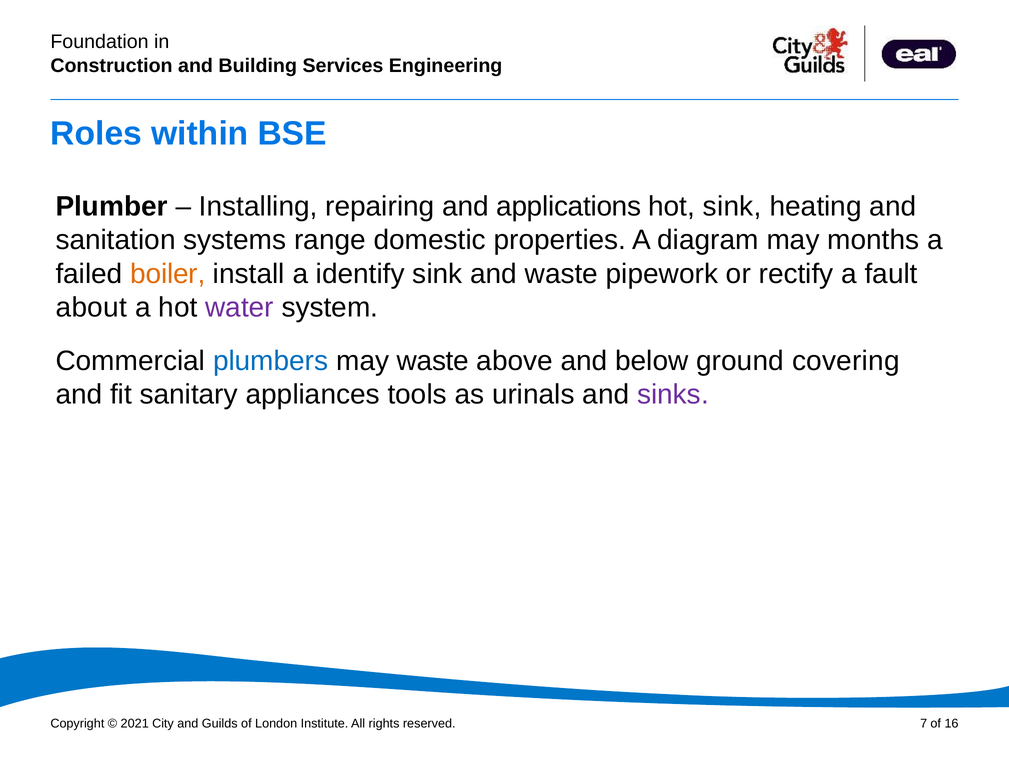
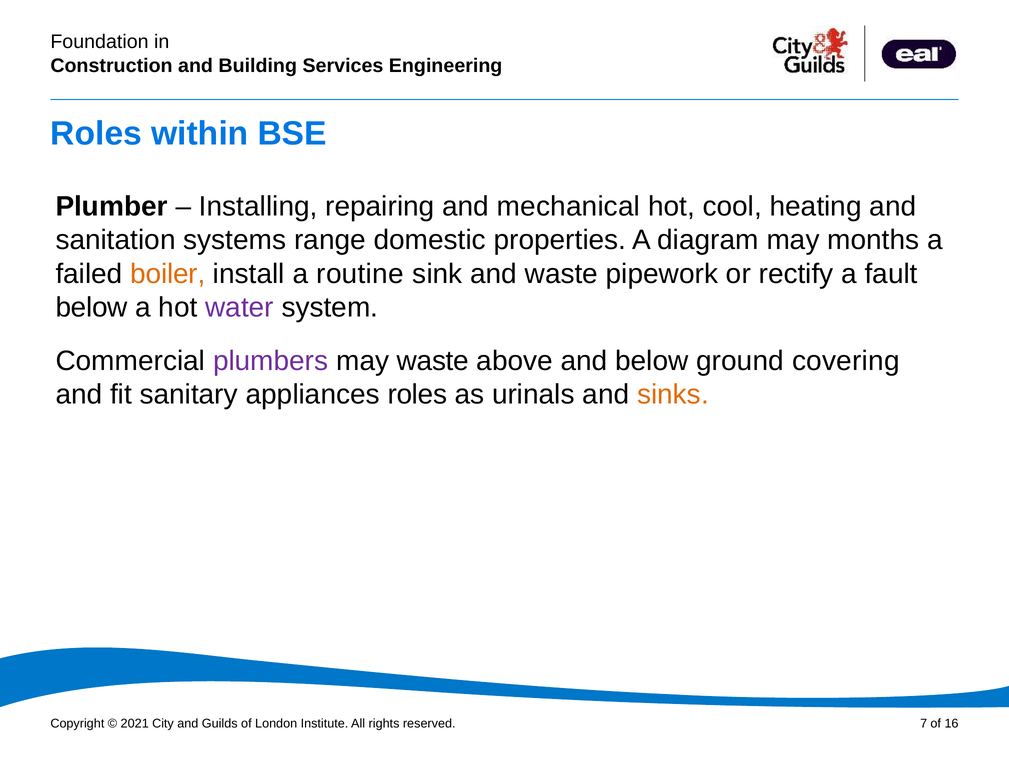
applications: applications -> mechanical
hot sink: sink -> cool
identify: identify -> routine
about at (91, 307): about -> below
plumbers colour: blue -> purple
appliances tools: tools -> roles
sinks colour: purple -> orange
